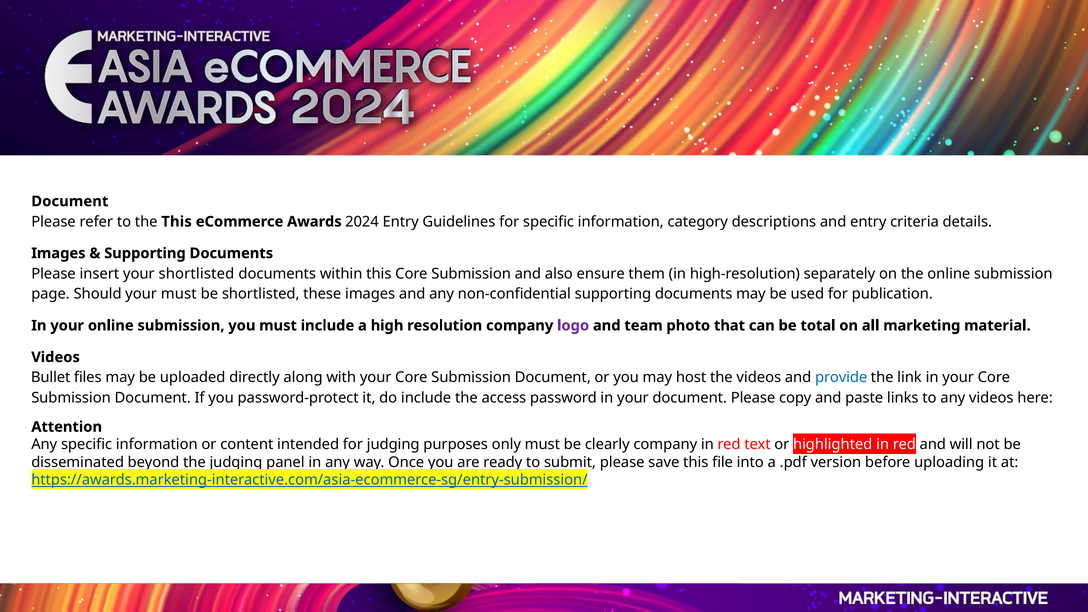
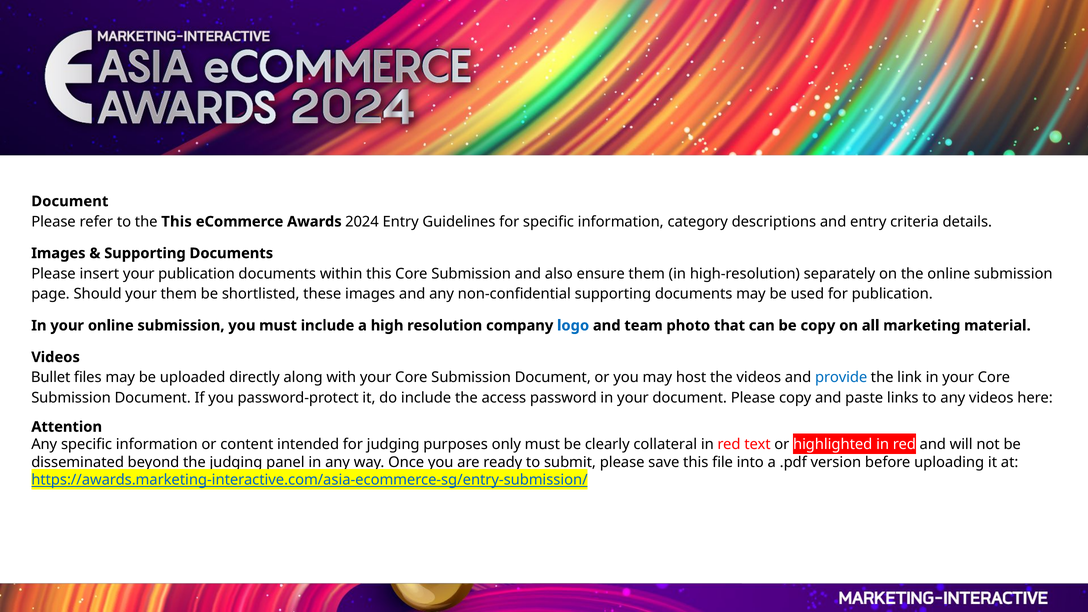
your shortlisted: shortlisted -> publication
your must: must -> them
logo colour: purple -> blue
be total: total -> copy
clearly company: company -> collateral
